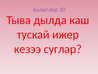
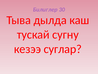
ижер: ижер -> сугну
